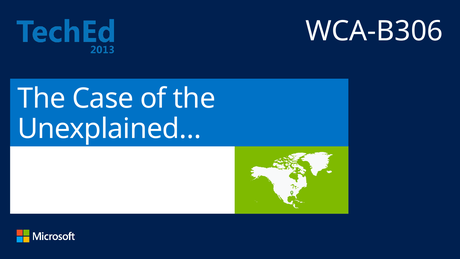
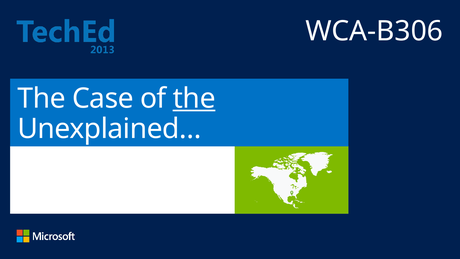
the at (194, 98) underline: none -> present
